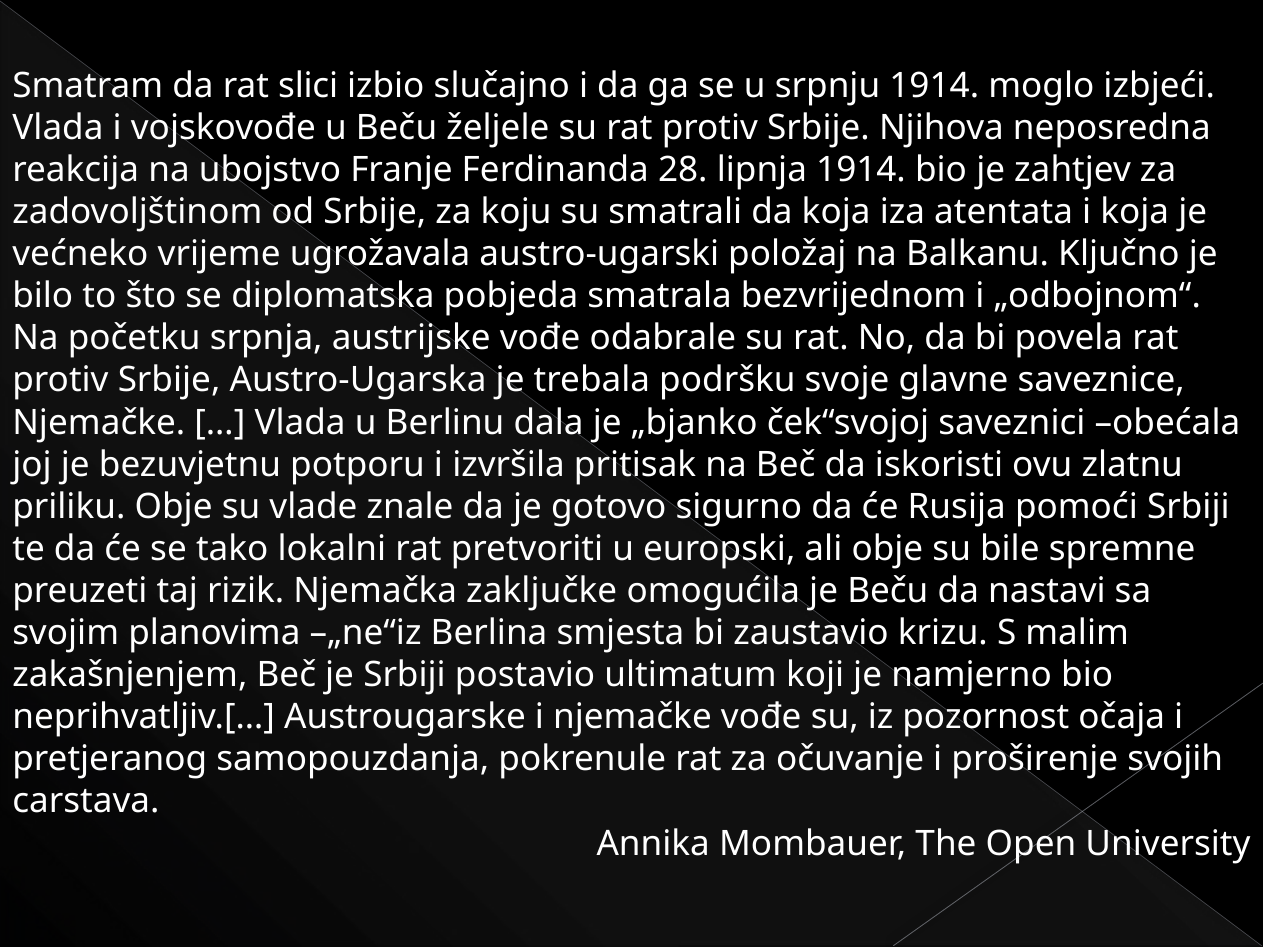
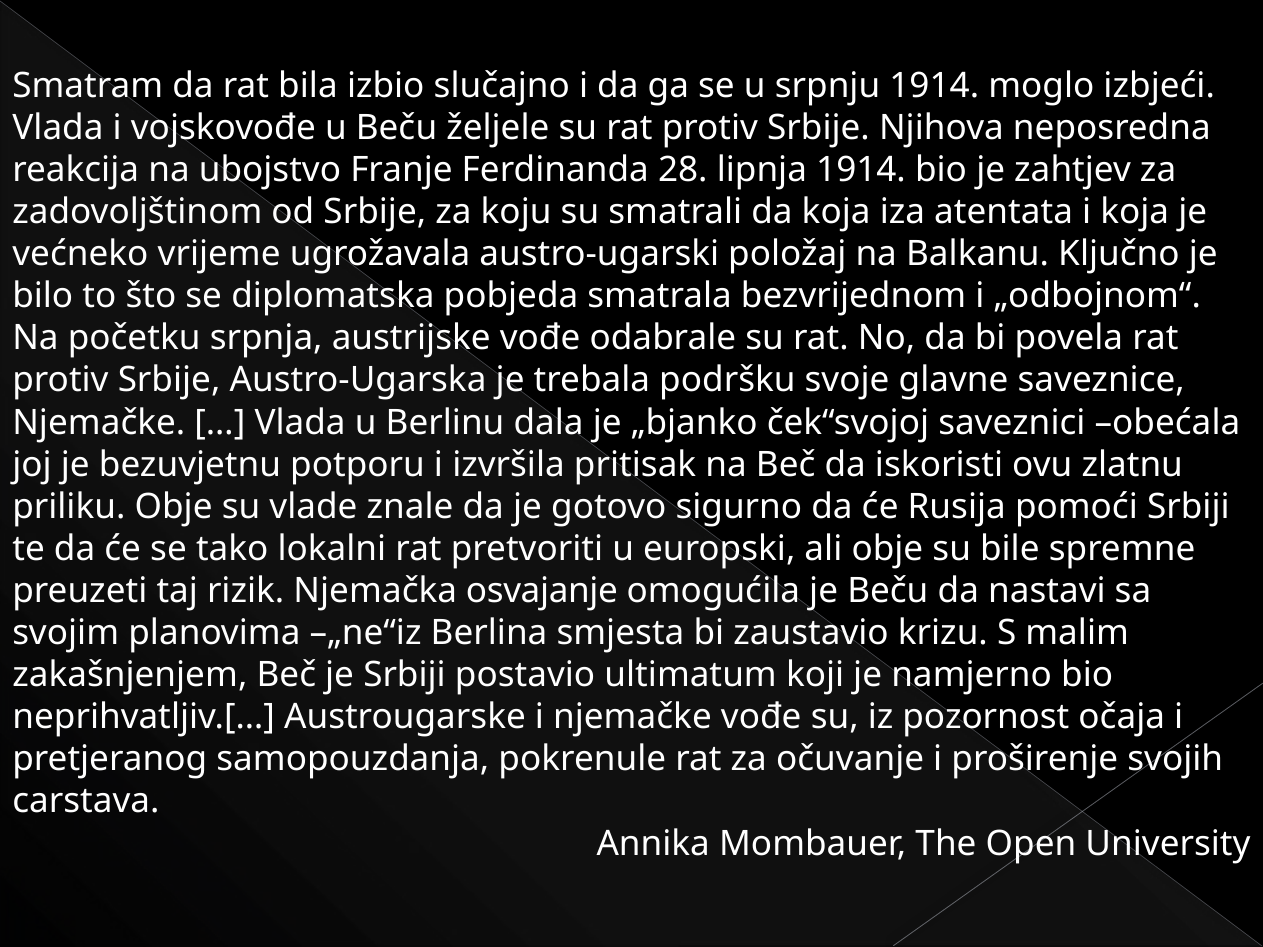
slici: slici -> bila
zaključke: zaključke -> osvajanje
